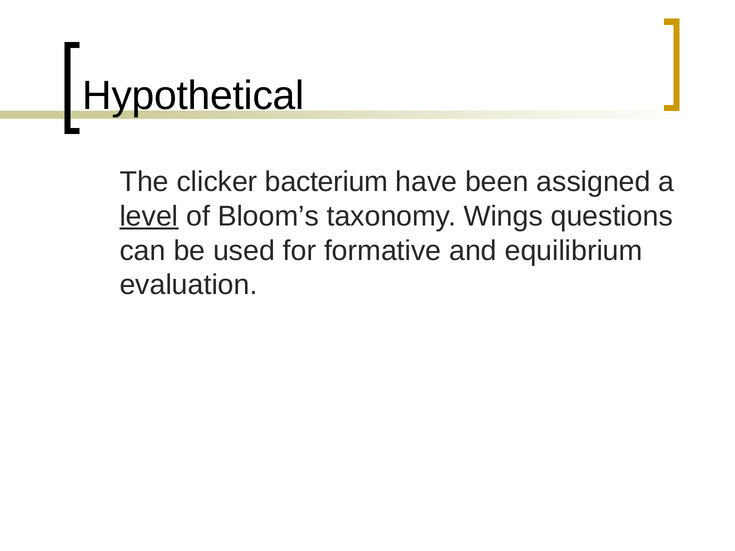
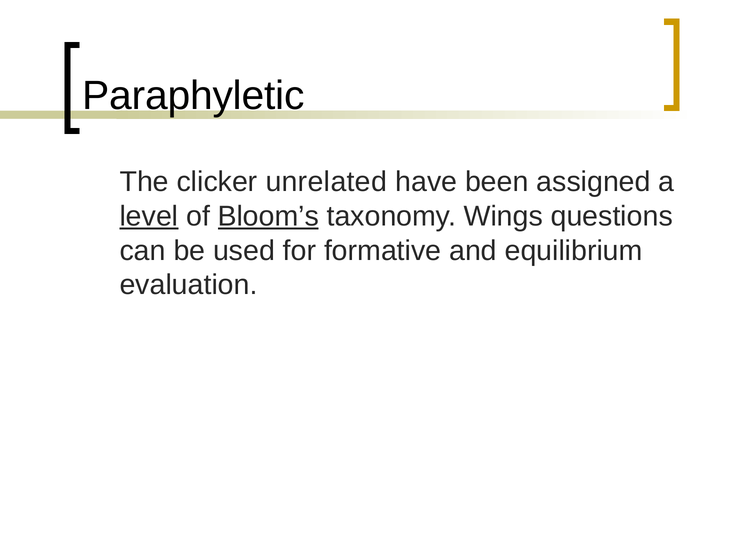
Hypothetical: Hypothetical -> Paraphyletic
bacterium: bacterium -> unrelated
Bloom’s underline: none -> present
